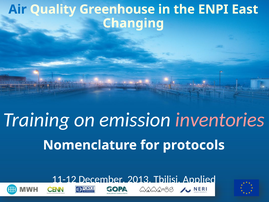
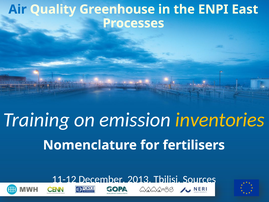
Changing: Changing -> Processes
inventories colour: pink -> yellow
protocols: protocols -> fertilisers
Applied: Applied -> Sources
